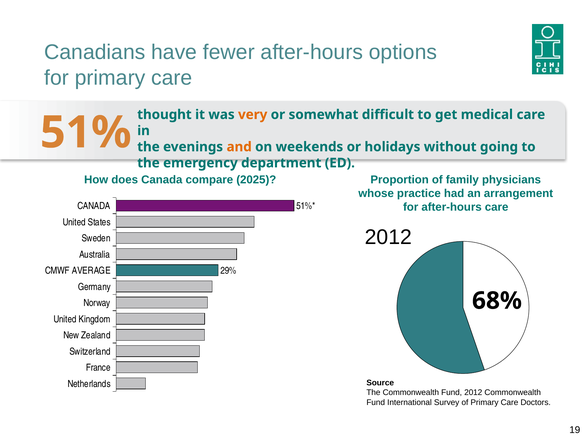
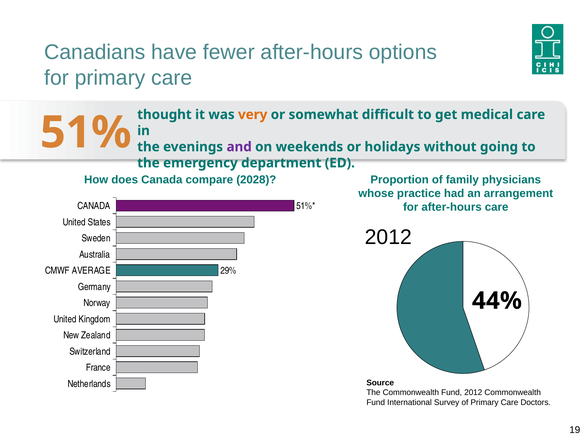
and colour: orange -> purple
2025: 2025 -> 2028
68%: 68% -> 44%
